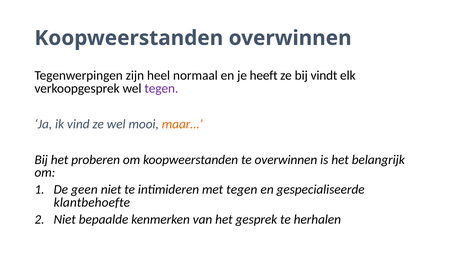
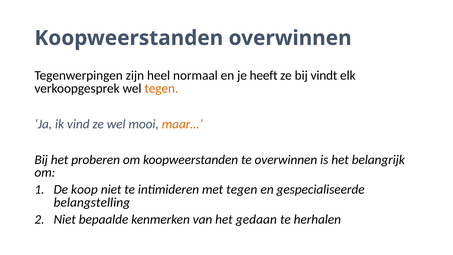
tegen at (161, 88) colour: purple -> orange
geen: geen -> koop
klantbehoefte: klantbehoefte -> belangstelling
gesprek: gesprek -> gedaan
